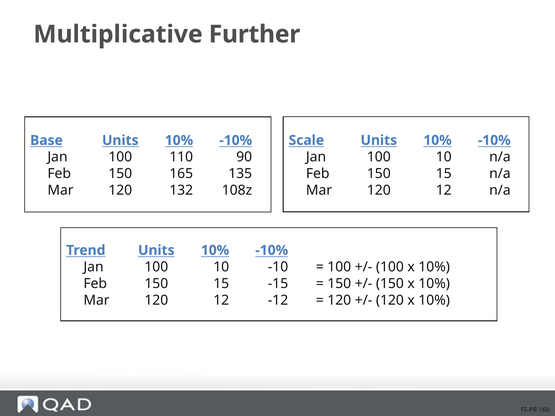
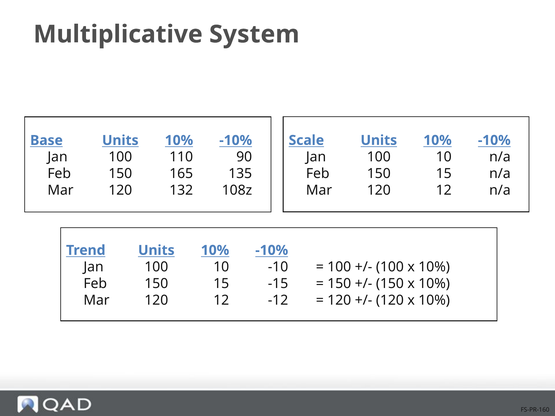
Further: Further -> System
